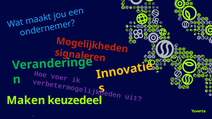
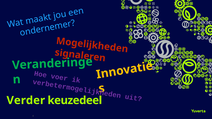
Maken: Maken -> Verder
